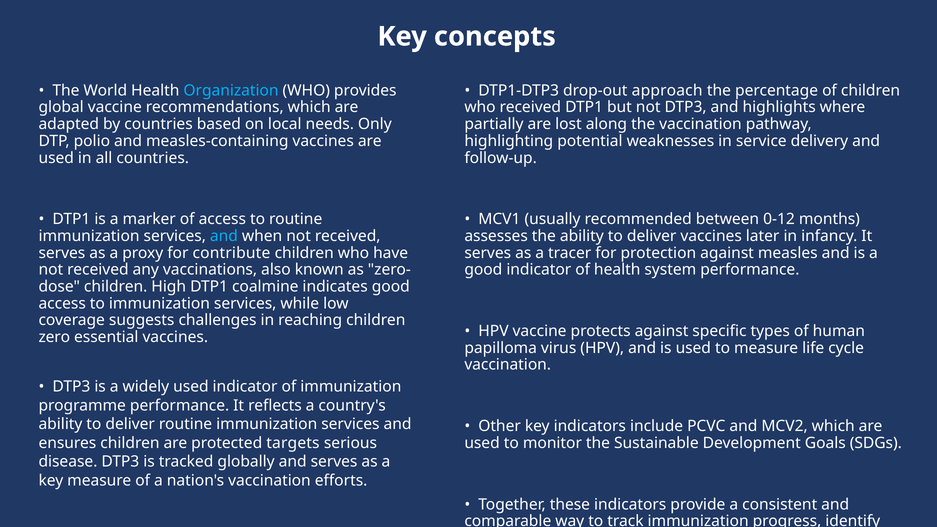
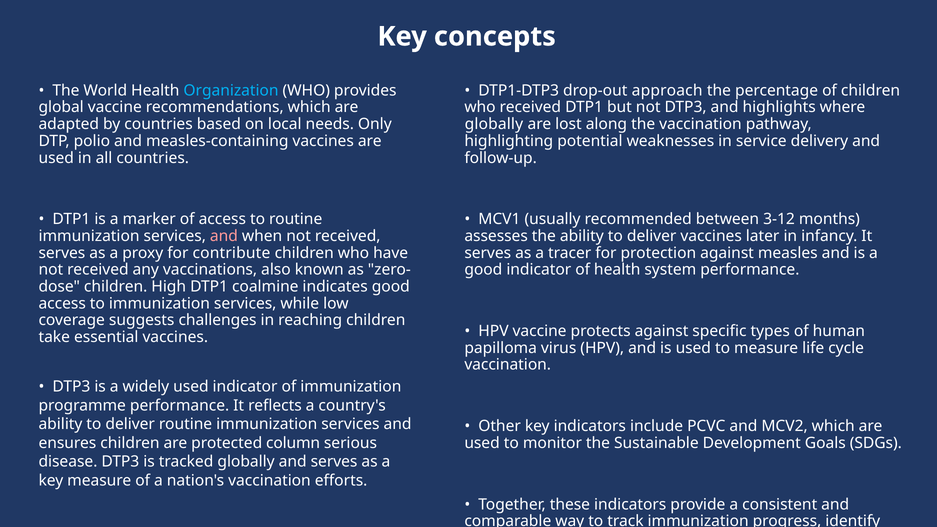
partially at (494, 124): partially -> globally
0-12: 0-12 -> 3-12
and at (224, 236) colour: light blue -> pink
zero: zero -> take
protected targets: targets -> column
